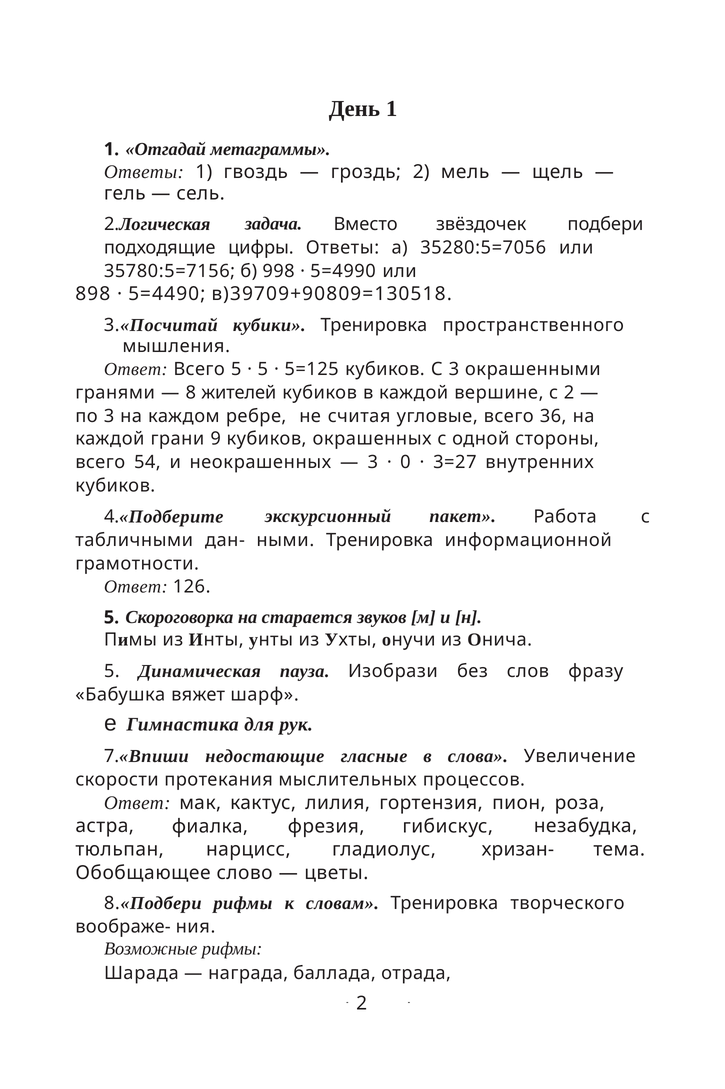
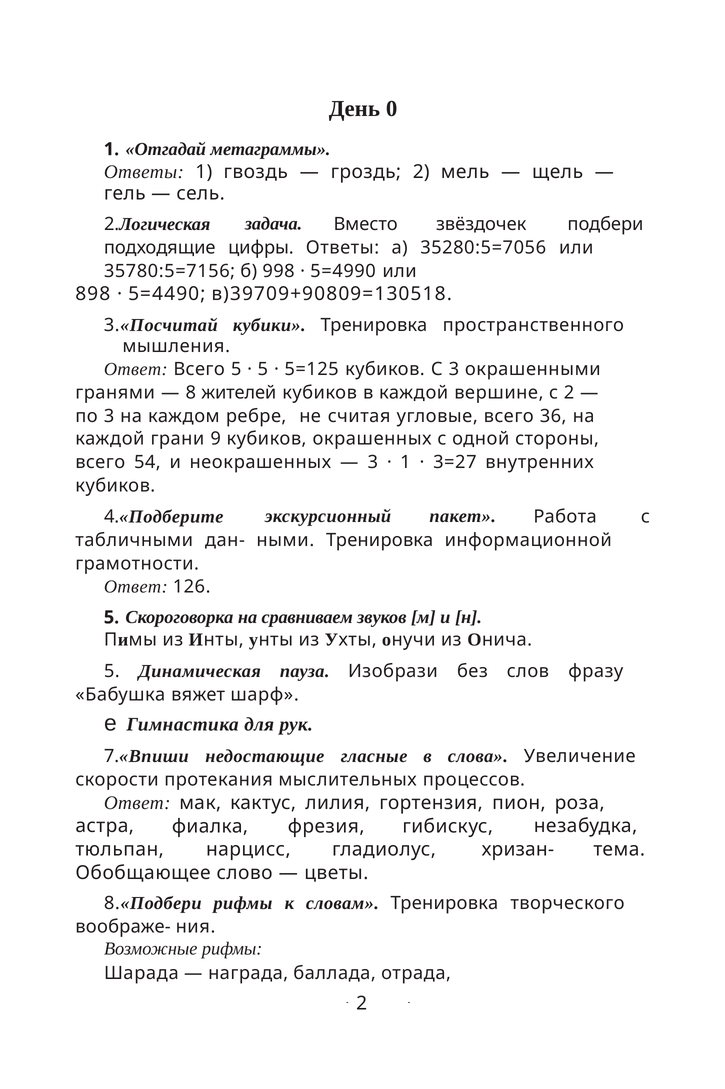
День 1: 1 -> 0
0 at (405, 462): 0 -> 1
старается: старается -> сравниваем
